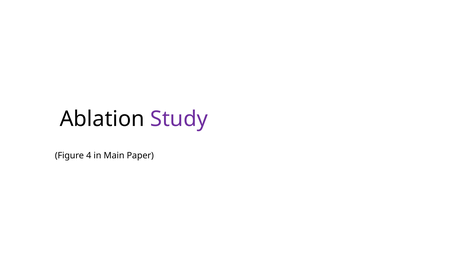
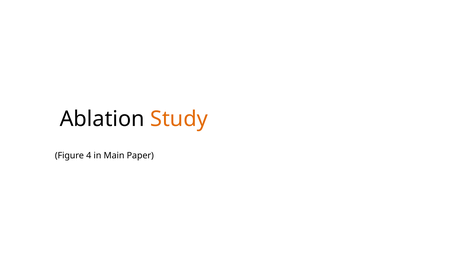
Study colour: purple -> orange
